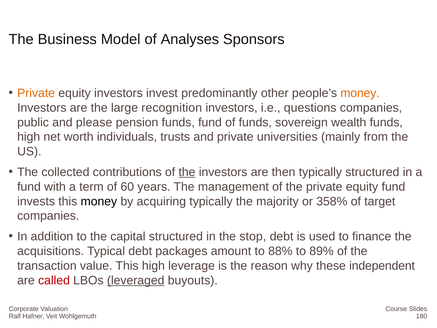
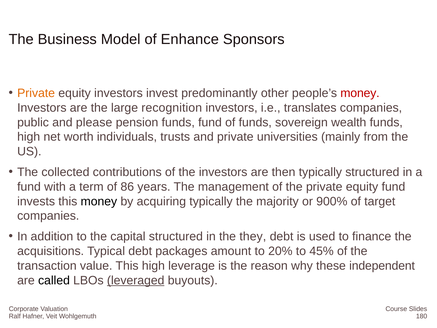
Analyses: Analyses -> Enhance
money at (360, 93) colour: orange -> red
questions: questions -> translates
the at (187, 172) underline: present -> none
60: 60 -> 86
358%: 358% -> 900%
stop: stop -> they
88%: 88% -> 20%
89%: 89% -> 45%
called colour: red -> black
